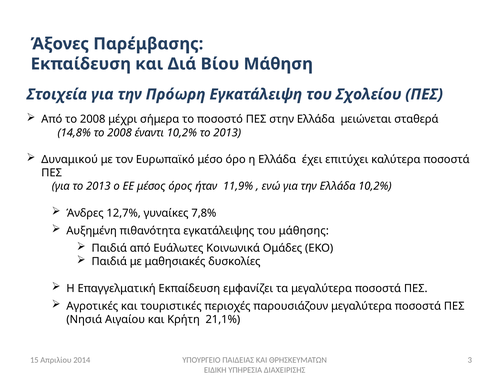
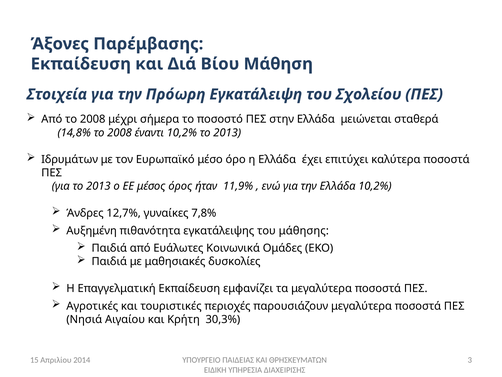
Δυναμικού: Δυναμικού -> Ιδρυμάτων
21,1%: 21,1% -> 30,3%
